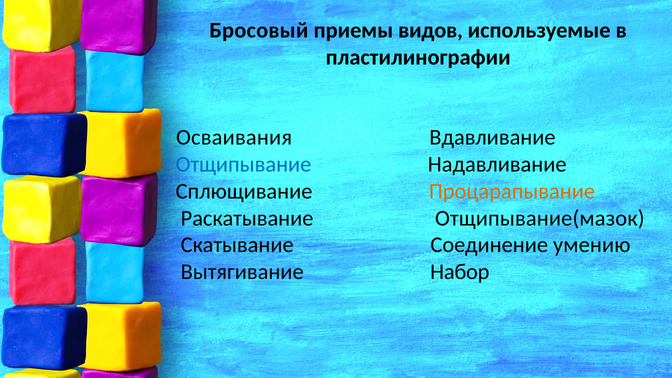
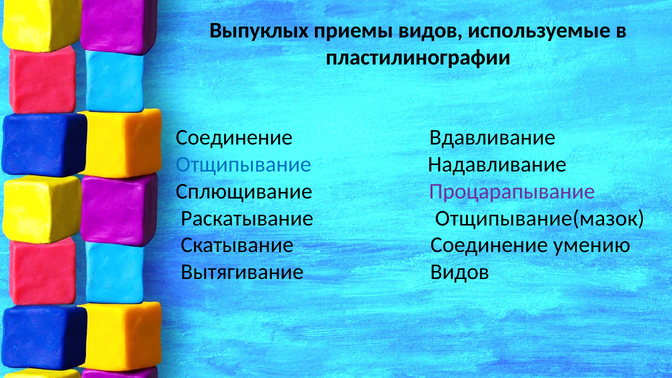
Бросовый: Бросовый -> Выпуклых
Осваивания at (234, 138): Осваивания -> Соединение
Процарапывание colour: orange -> purple
Вытягивание Набор: Набор -> Видов
